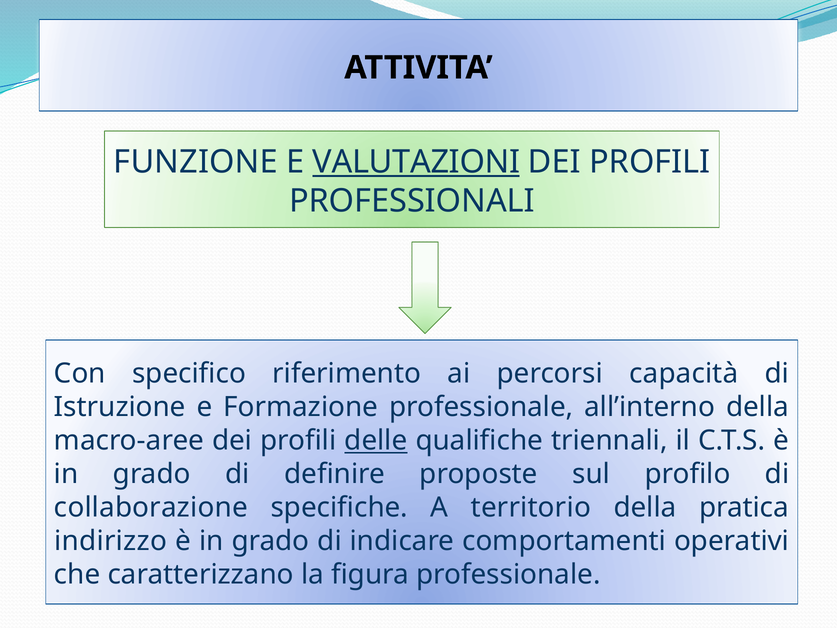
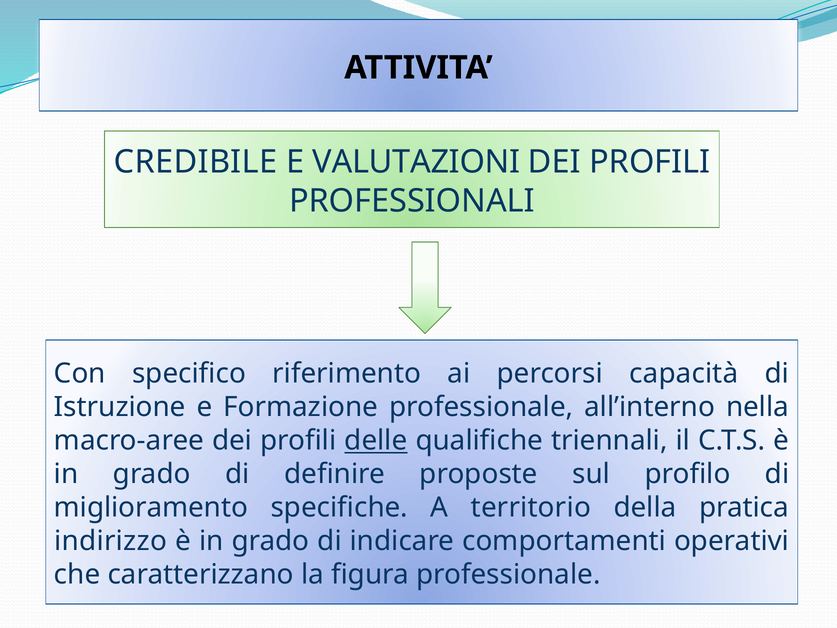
FUNZIONE: FUNZIONE -> CREDIBILE
VALUTAZIONI underline: present -> none
all’interno della: della -> nella
collaborazione: collaborazione -> miglioramento
